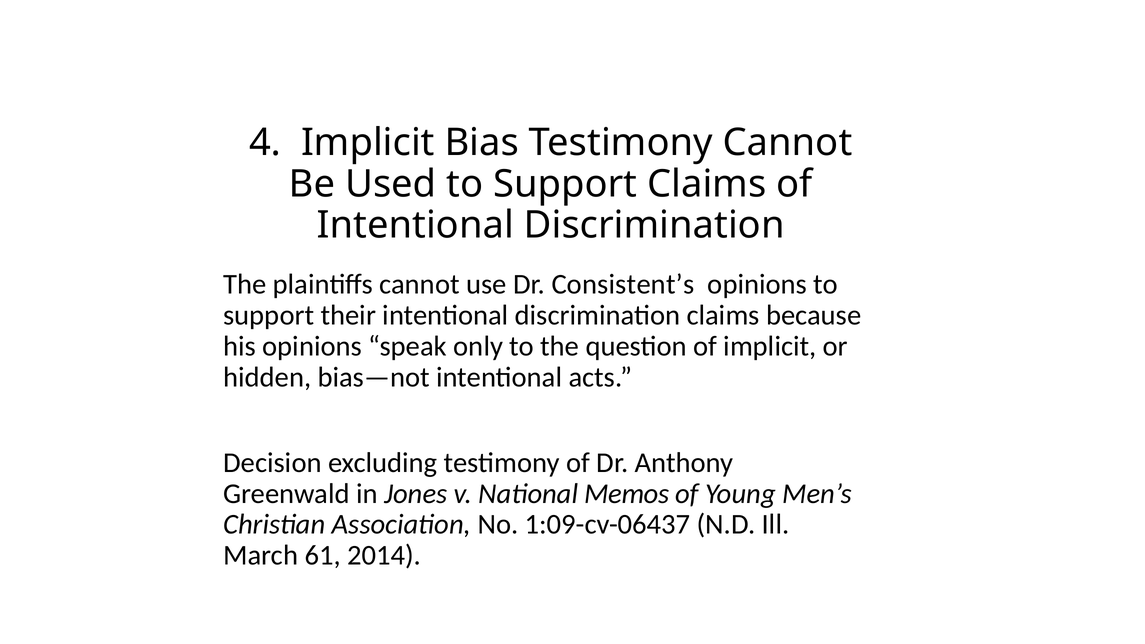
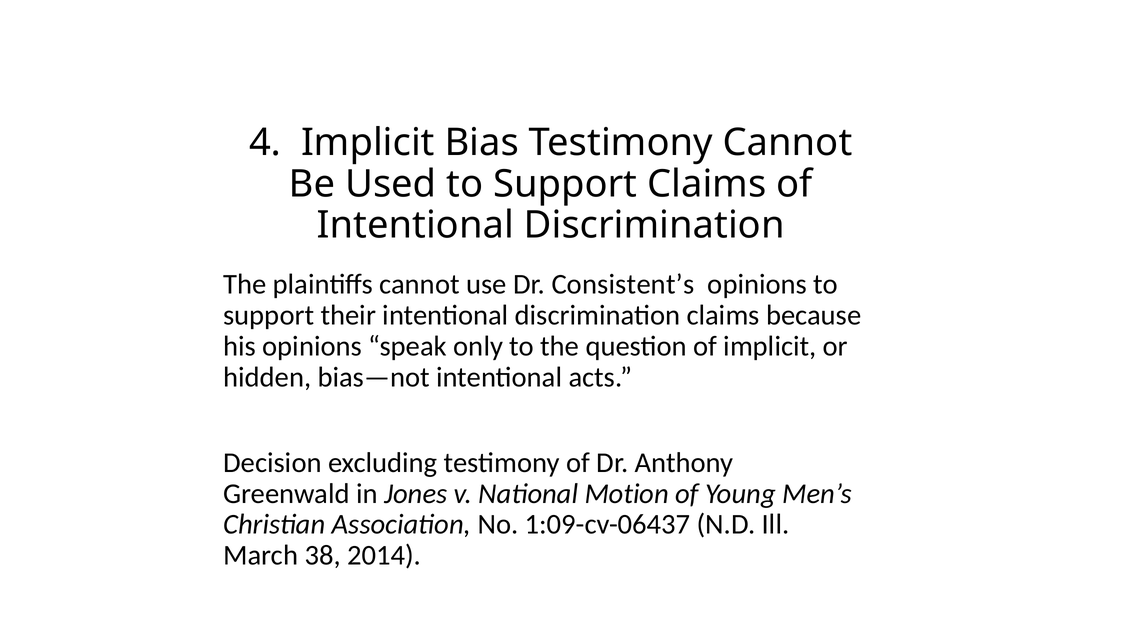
Memos: Memos -> Motion
61: 61 -> 38
